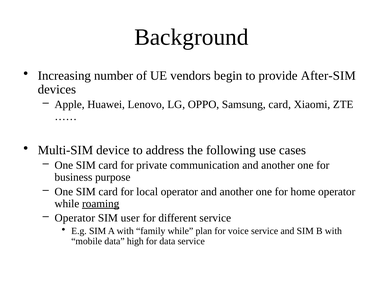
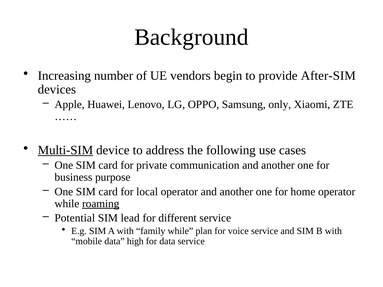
Samsung card: card -> only
Multi-SIM underline: none -> present
Operator at (75, 218): Operator -> Potential
user: user -> lead
